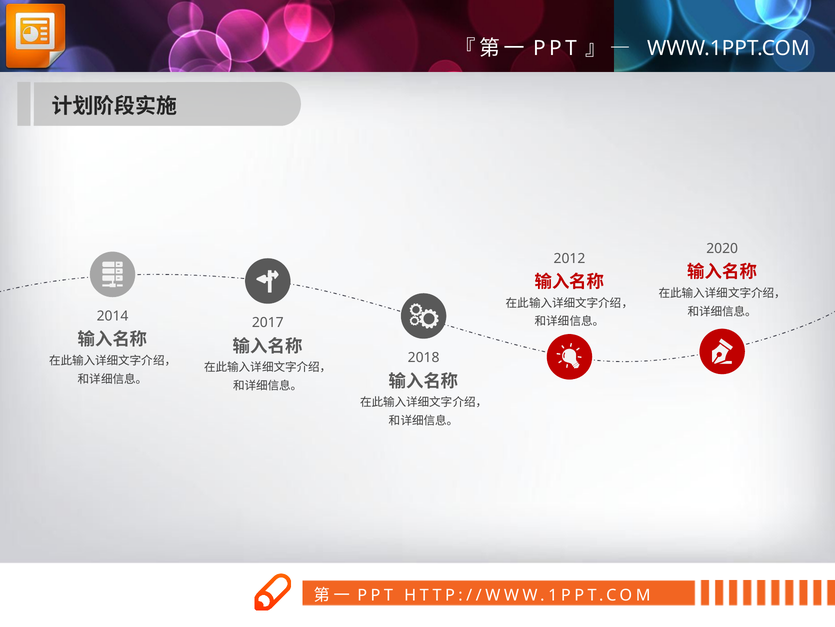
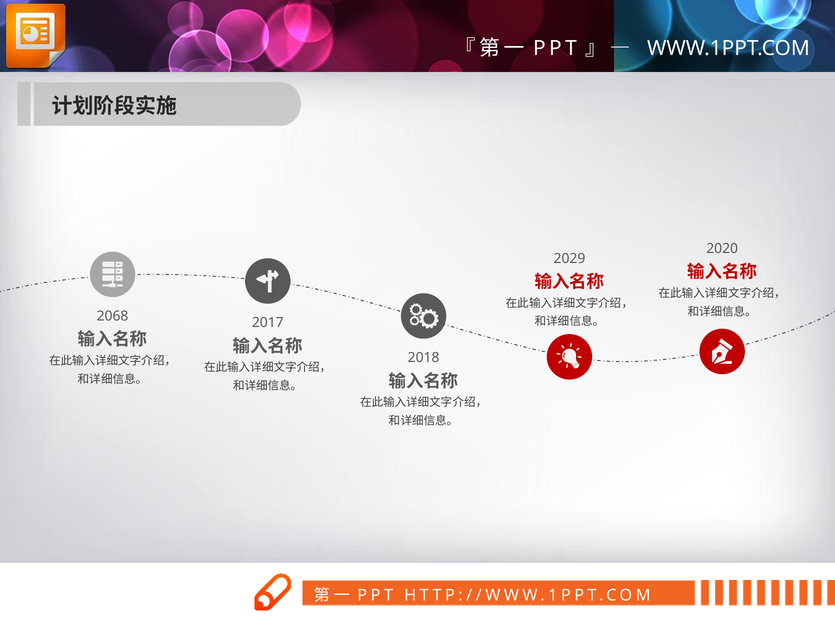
2012: 2012 -> 2029
2014: 2014 -> 2068
